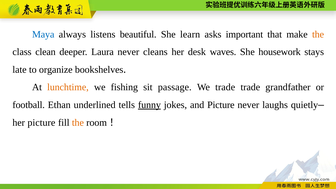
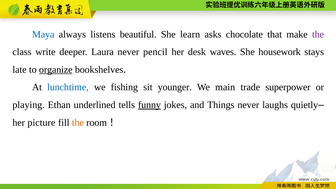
important: important -> chocolate
the at (318, 34) colour: orange -> purple
clean: clean -> write
cleans: cleans -> pencil
organize underline: none -> present
lunchtime colour: orange -> blue
passage: passage -> younger
We trade: trade -> main
grandfather: grandfather -> superpower
football: football -> playing
and Picture: Picture -> Things
